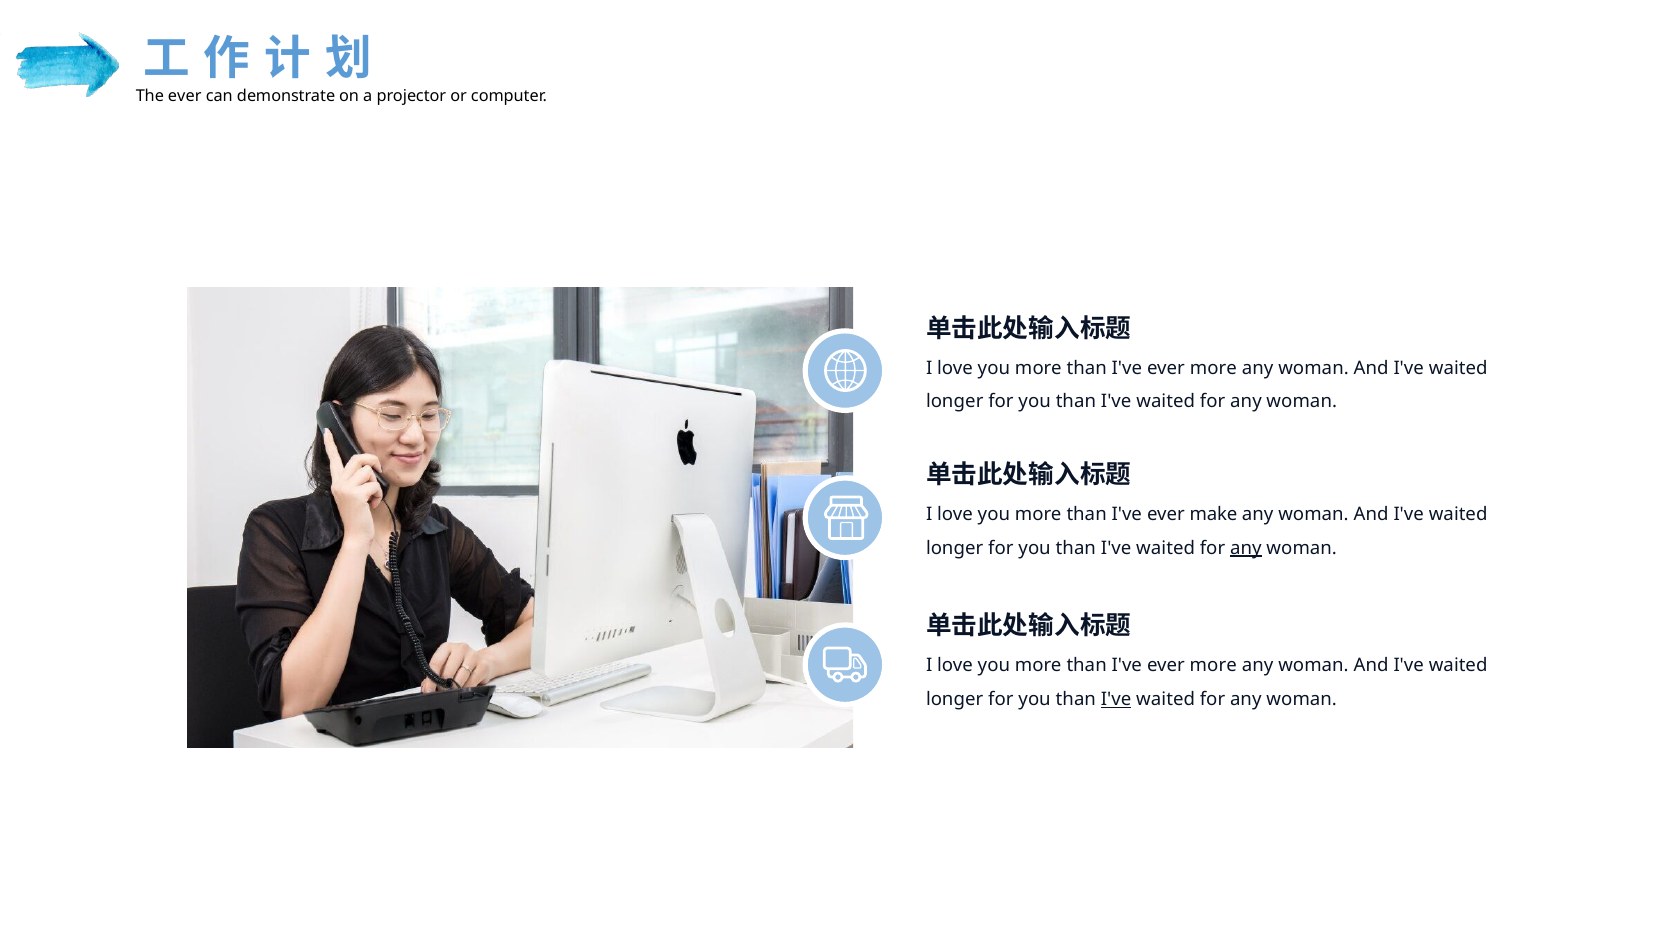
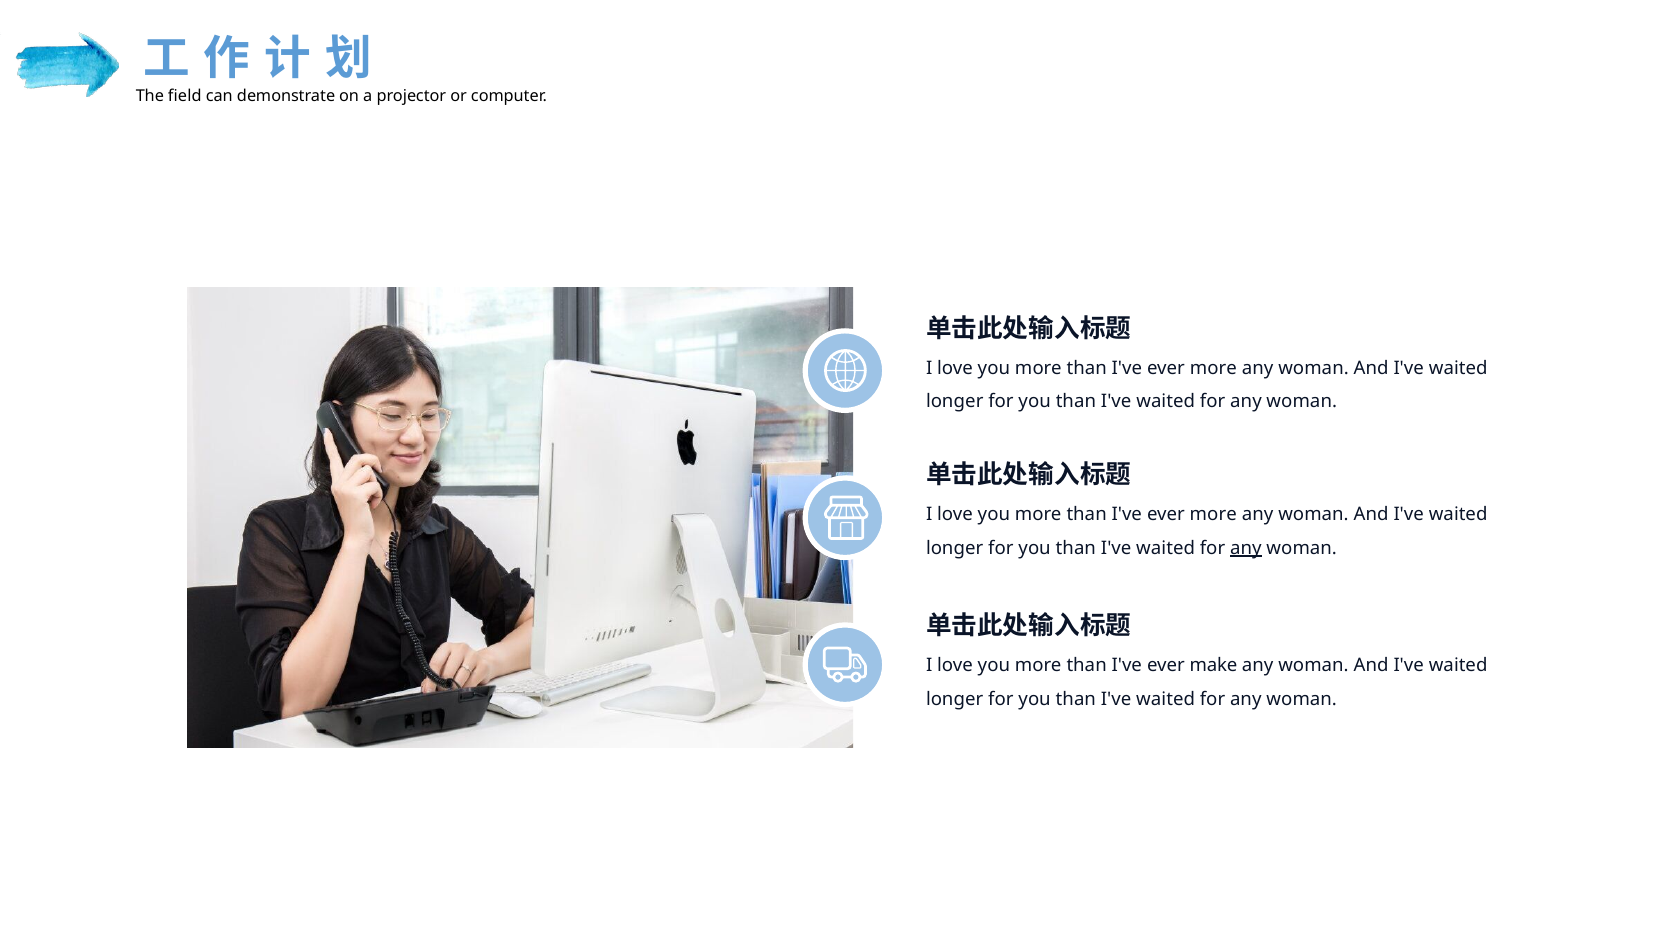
The ever: ever -> field
make at (1213, 514): make -> more
more at (1213, 666): more -> make
I've at (1116, 699) underline: present -> none
